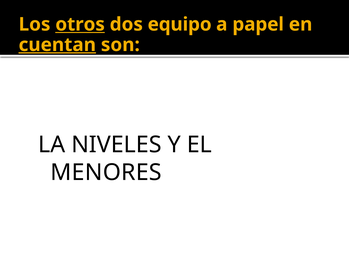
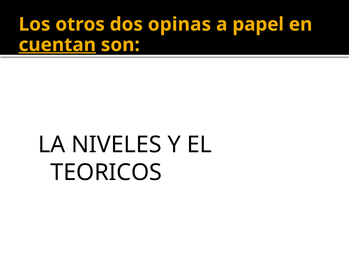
otros underline: present -> none
equipo: equipo -> opinas
MENORES: MENORES -> TEORICOS
